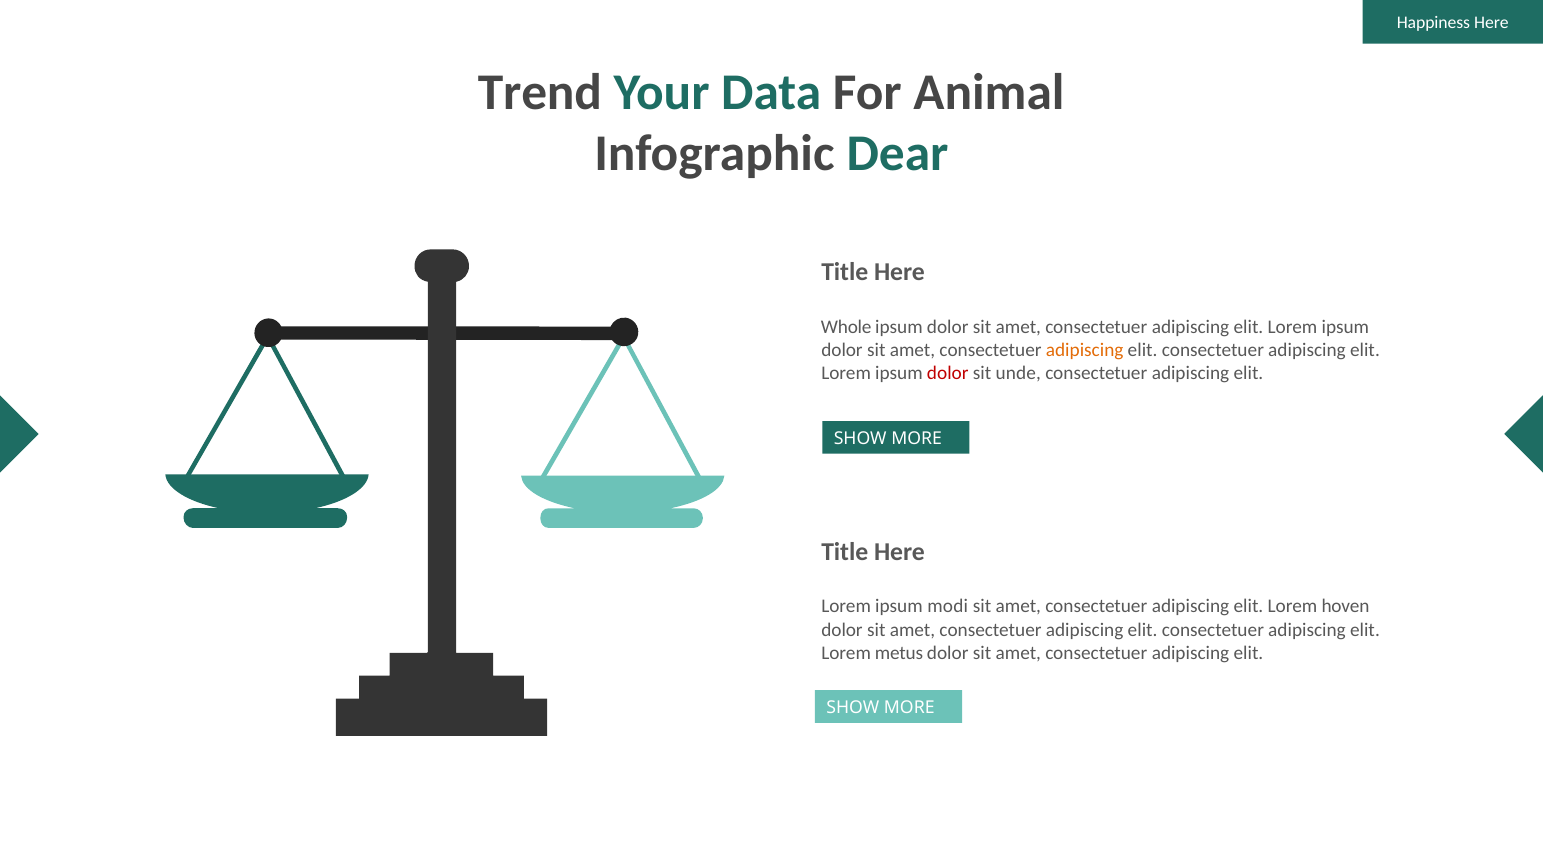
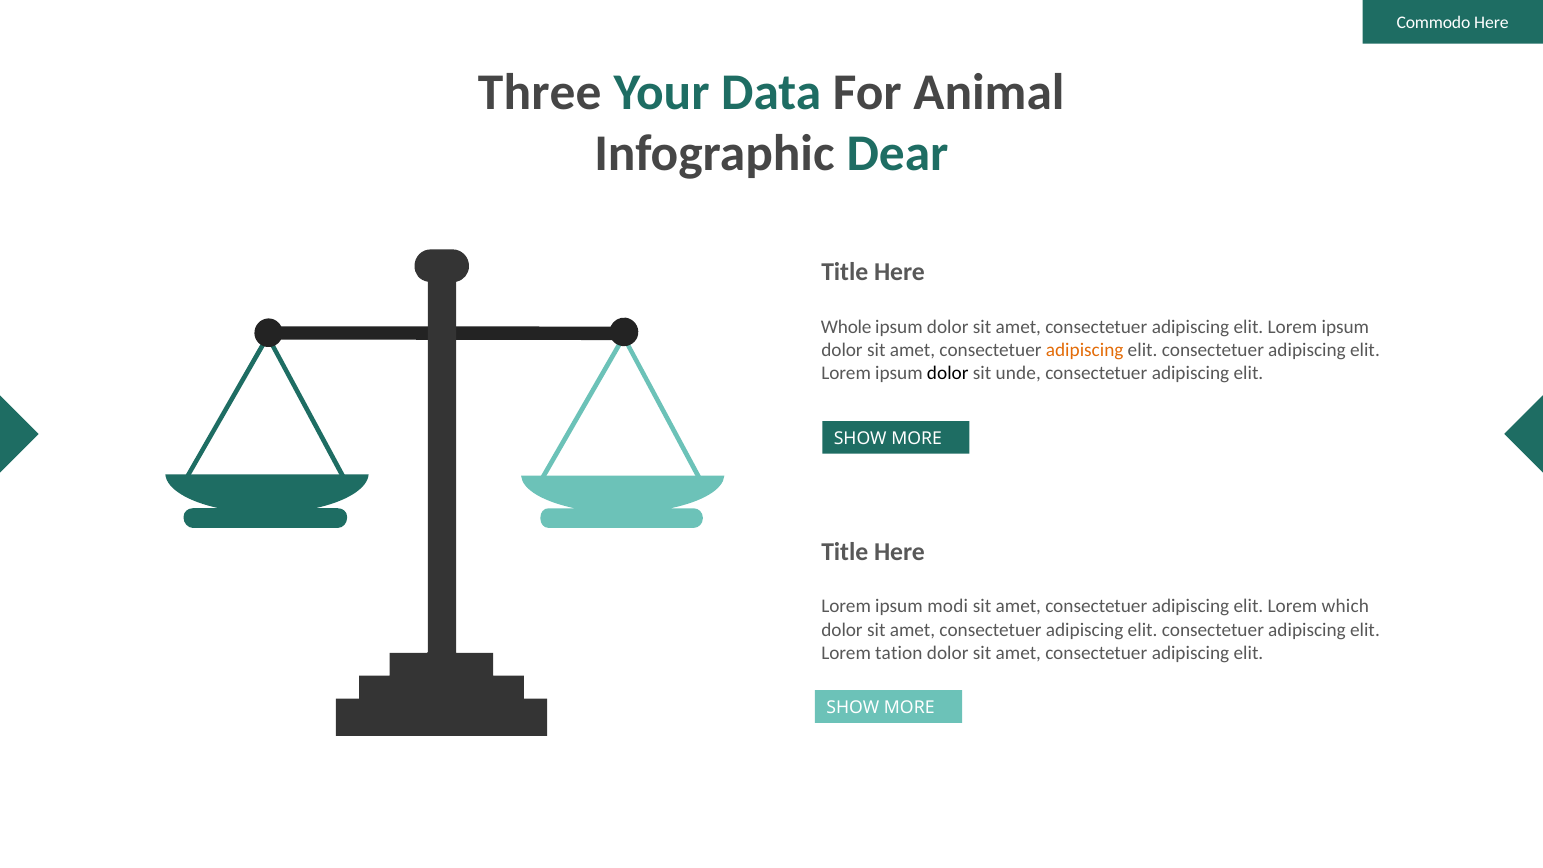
Happiness: Happiness -> Commodo
Trend: Trend -> Three
dolor at (948, 373) colour: red -> black
hoven: hoven -> which
metus: metus -> tation
